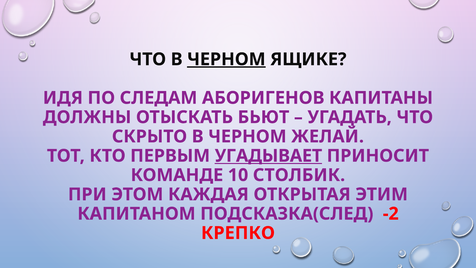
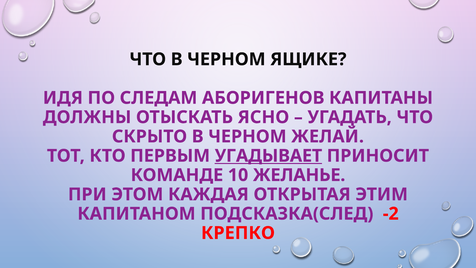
ЧЕРНОМ at (226, 59) underline: present -> none
БЬЮТ: БЬЮТ -> ЯСНО
СТОЛБИК: СТОЛБИК -> ЖЕЛАНЬЕ
